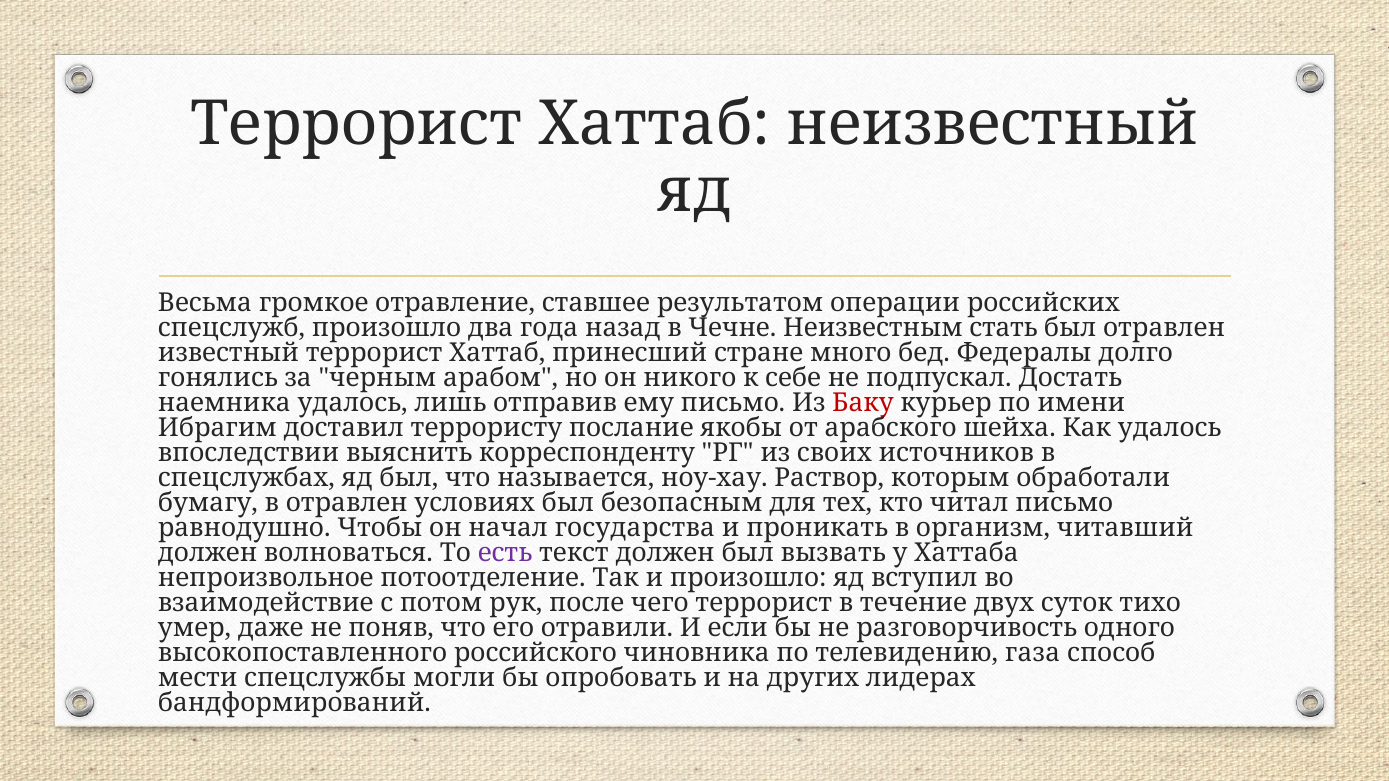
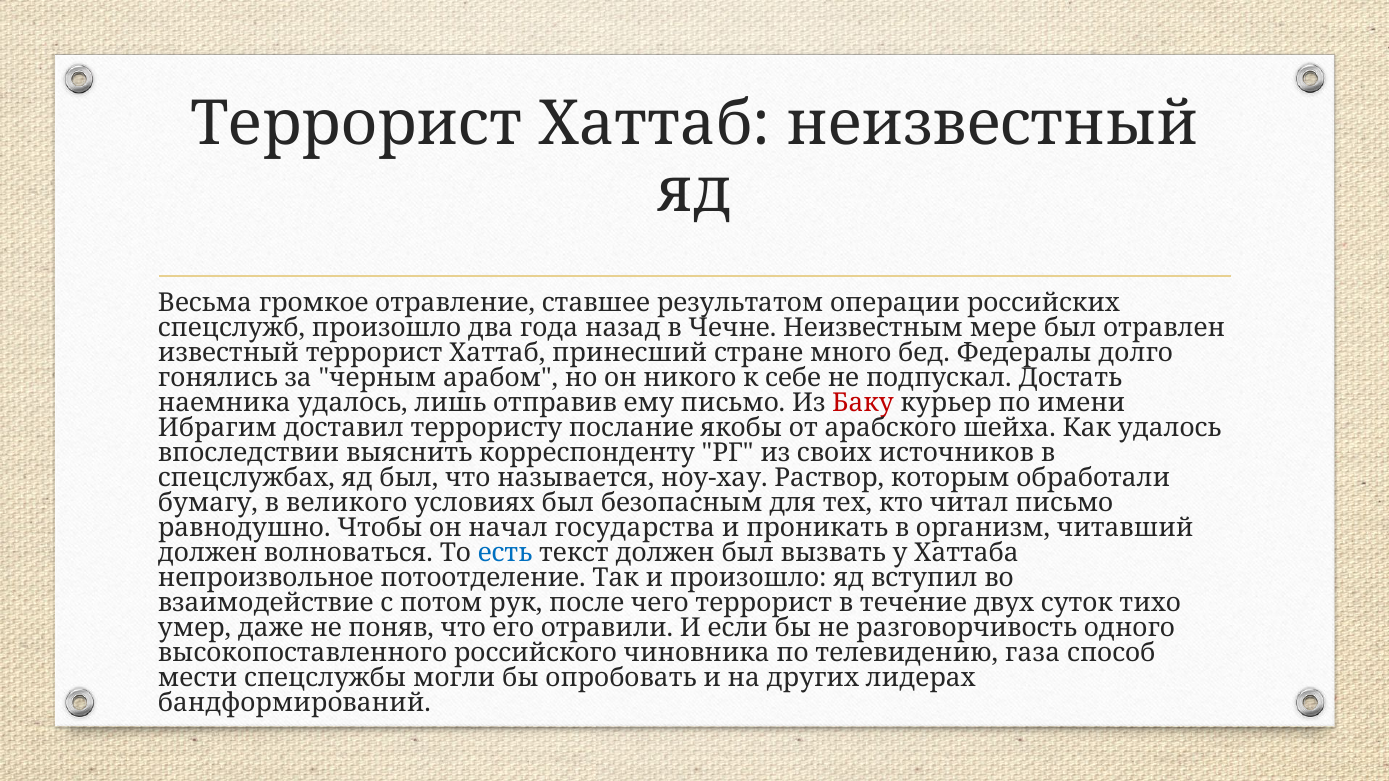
стать: стать -> мере
в отравлен: отравлен -> великого
есть colour: purple -> blue
